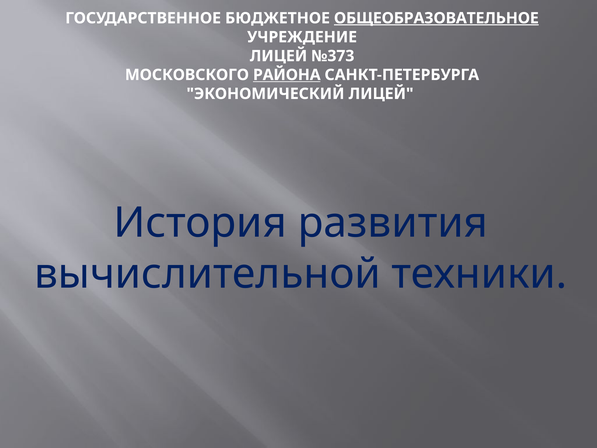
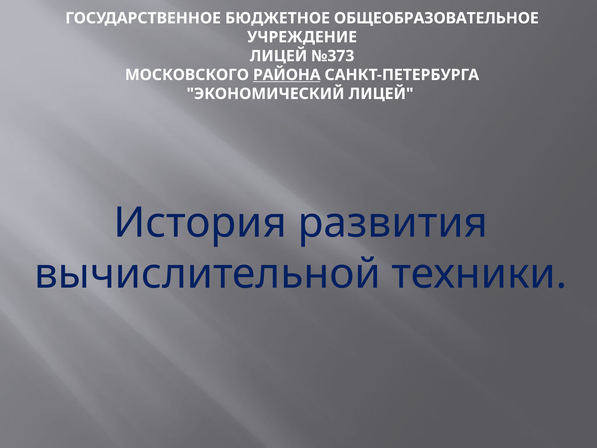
ОБЩЕОБРАЗОВАТЕЛЬНОЕ underline: present -> none
